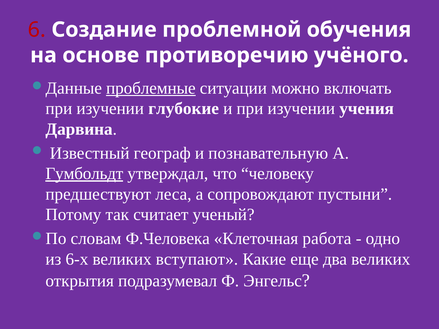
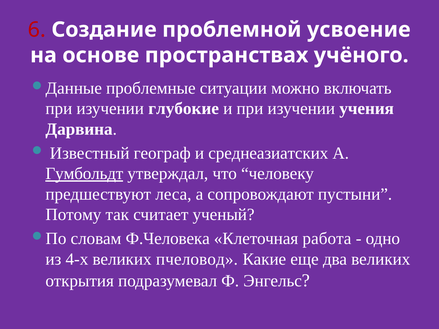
обучения: обучения -> усвоение
противоречию: противоречию -> пространствах
проблемные underline: present -> none
познавательную: познавательную -> среднеазиатских
6-х: 6-х -> 4-х
вступают: вступают -> пчеловод
